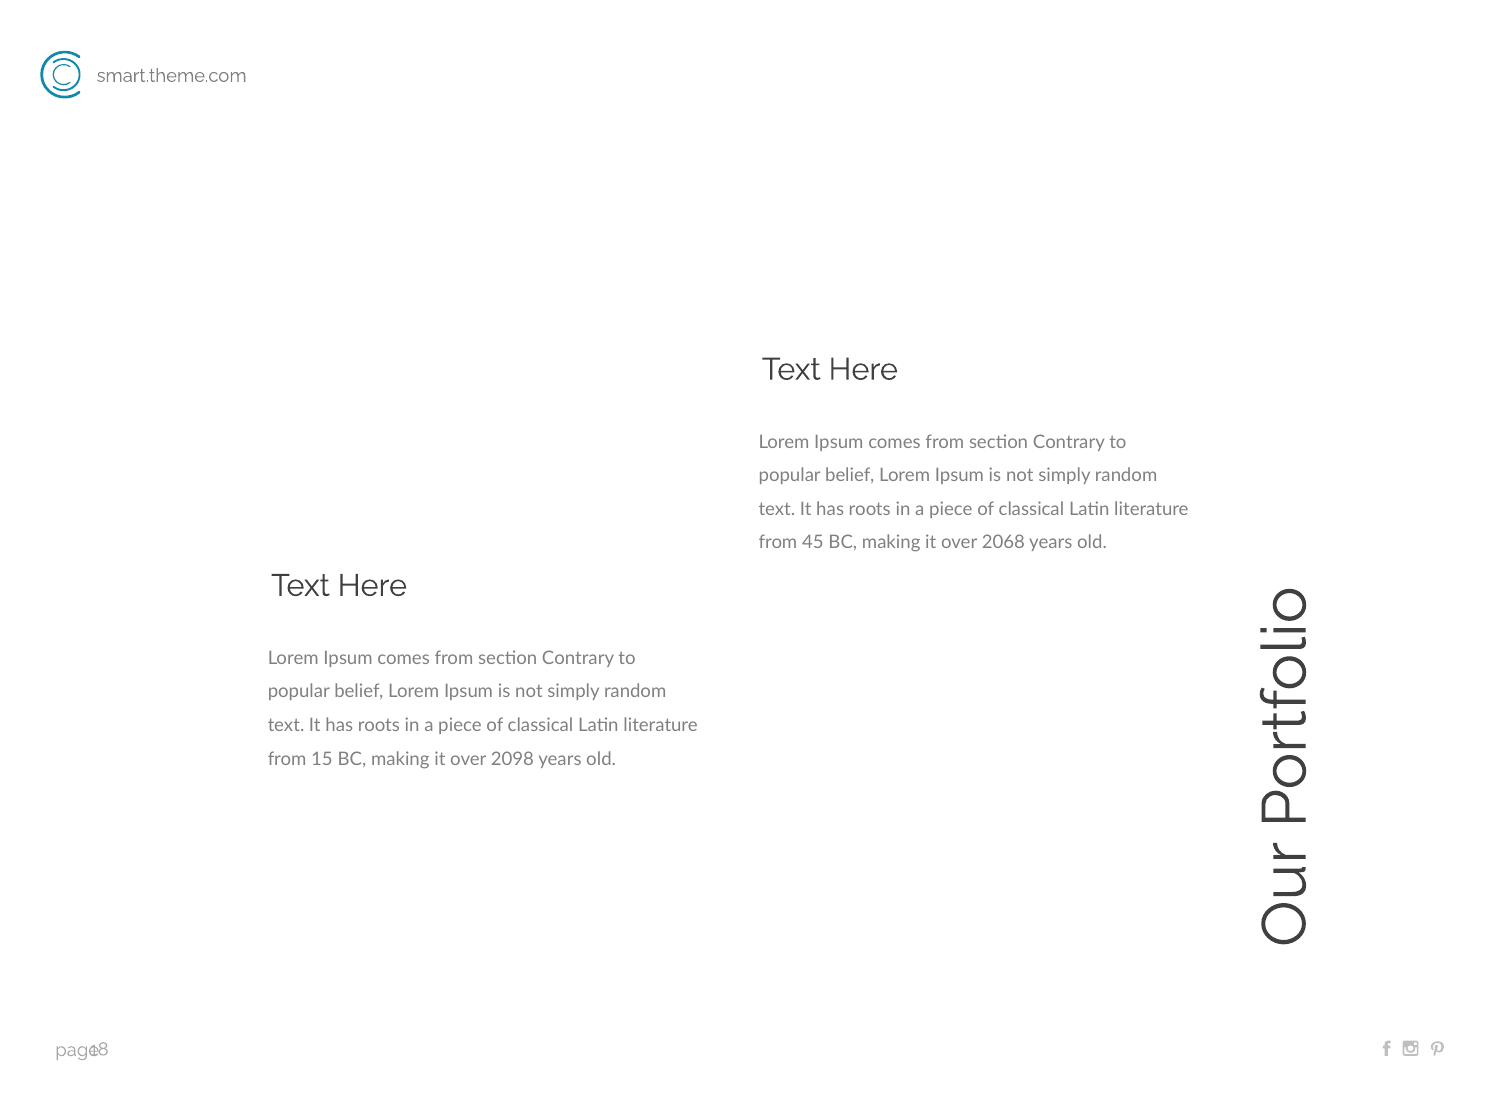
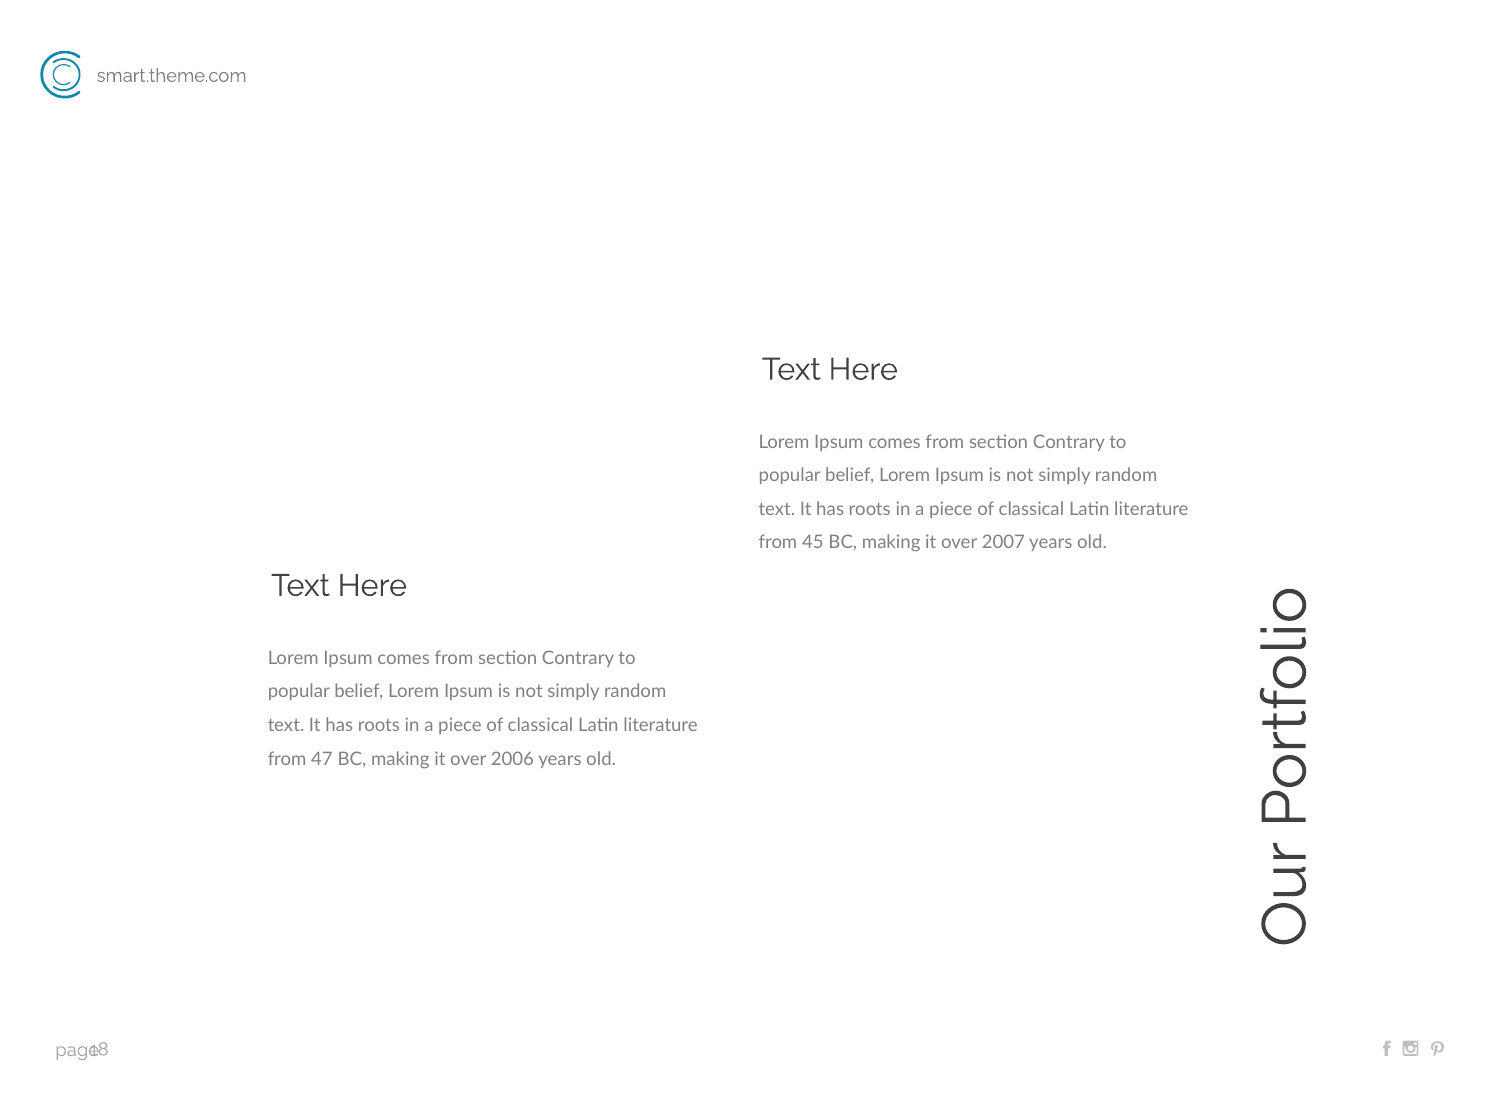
2068: 2068 -> 2007
15: 15 -> 47
2098: 2098 -> 2006
